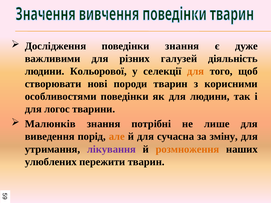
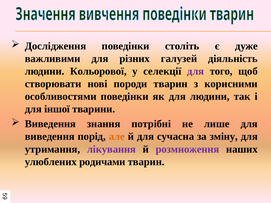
поведінки знання: знання -> століть
для at (196, 71) colour: orange -> purple
логос: логос -> іншої
Малюнків at (50, 124): Малюнків -> Виведення
розмноження colour: orange -> purple
пережити: пережити -> родичами
